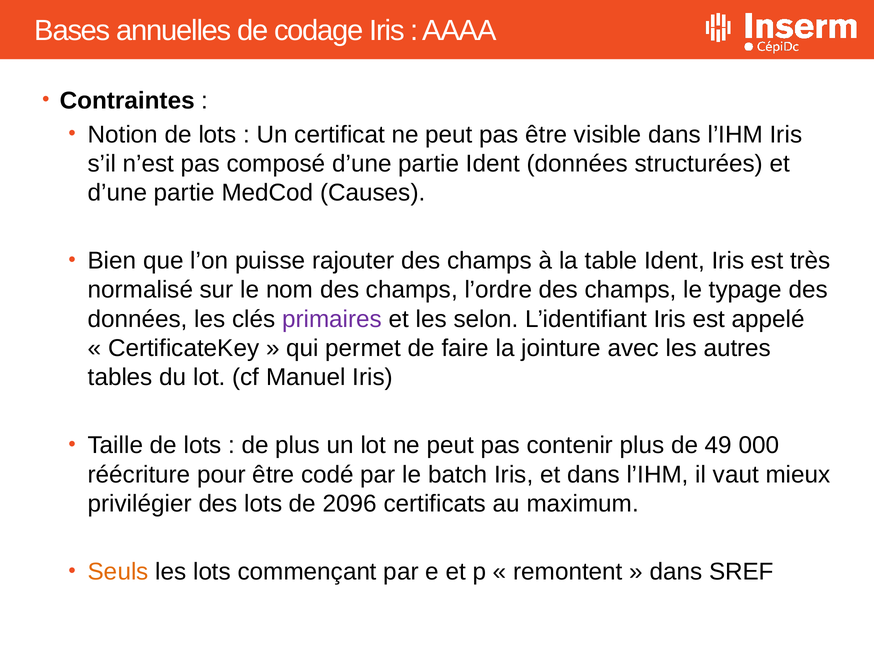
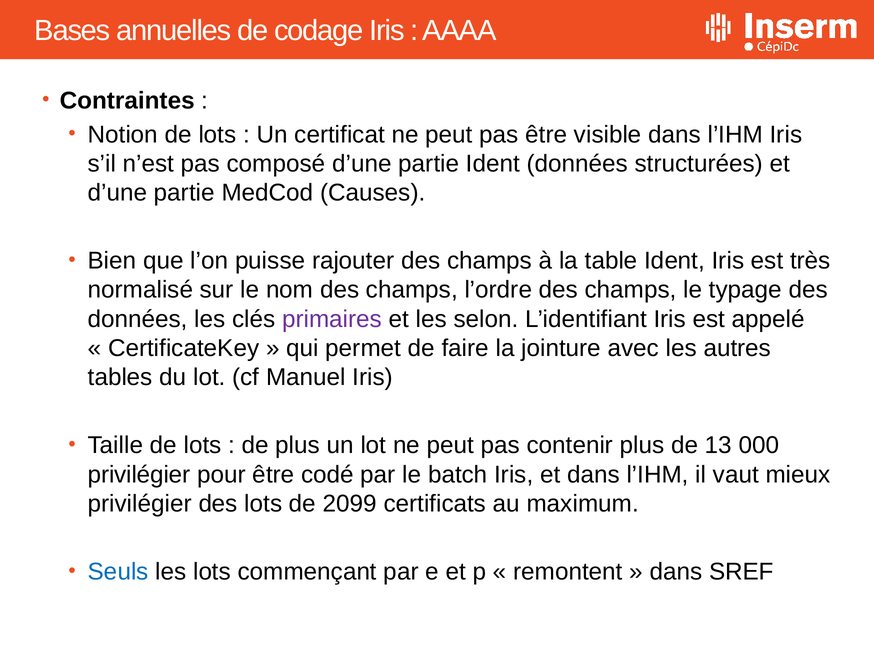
49: 49 -> 13
réécriture at (139, 475): réécriture -> privilégier
2096: 2096 -> 2099
Seuls colour: orange -> blue
